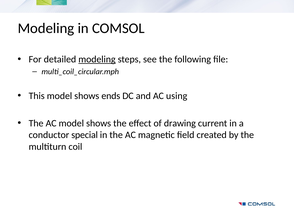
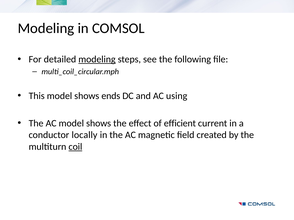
drawing: drawing -> efficient
special: special -> locally
coil underline: none -> present
